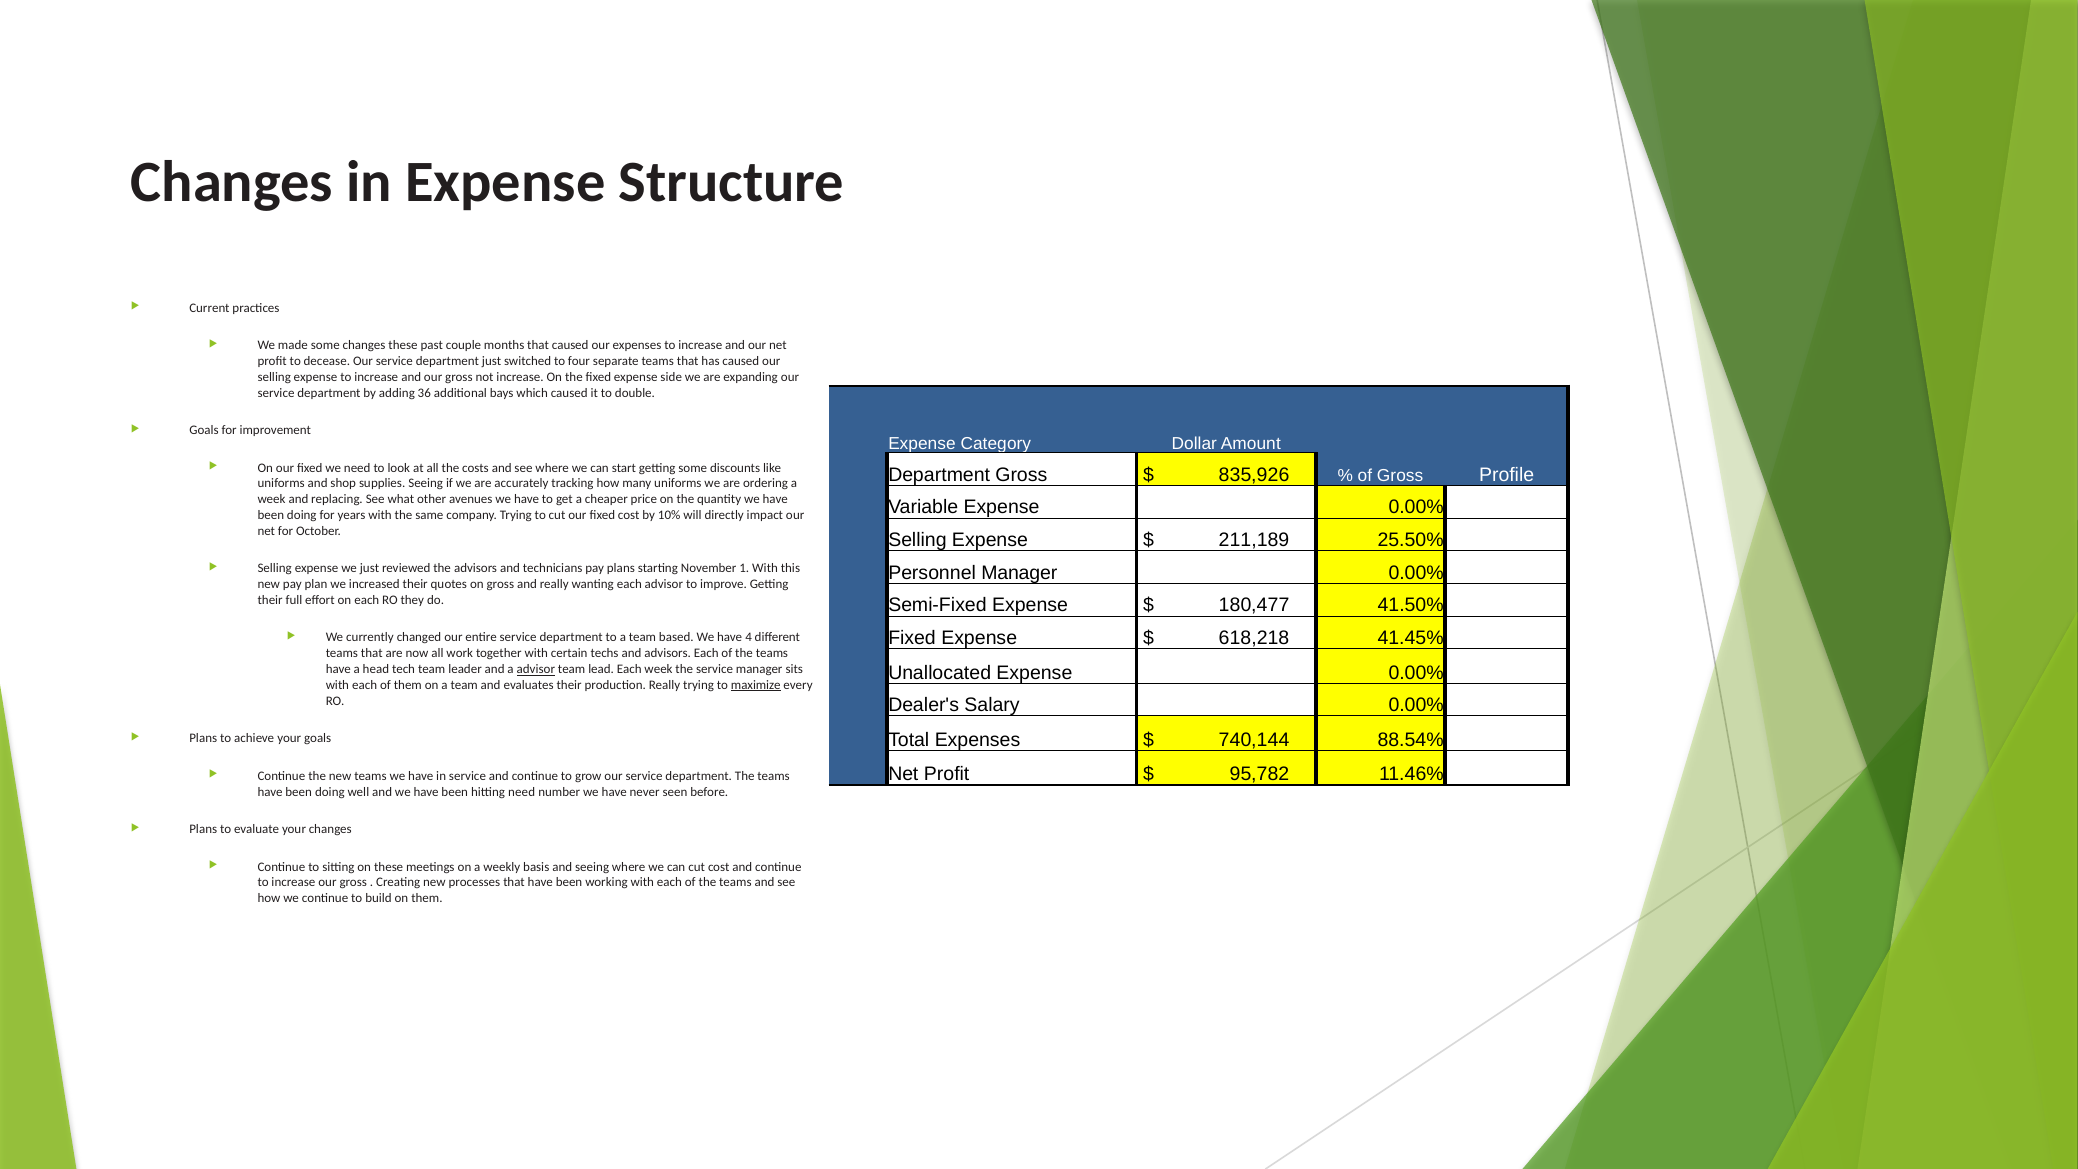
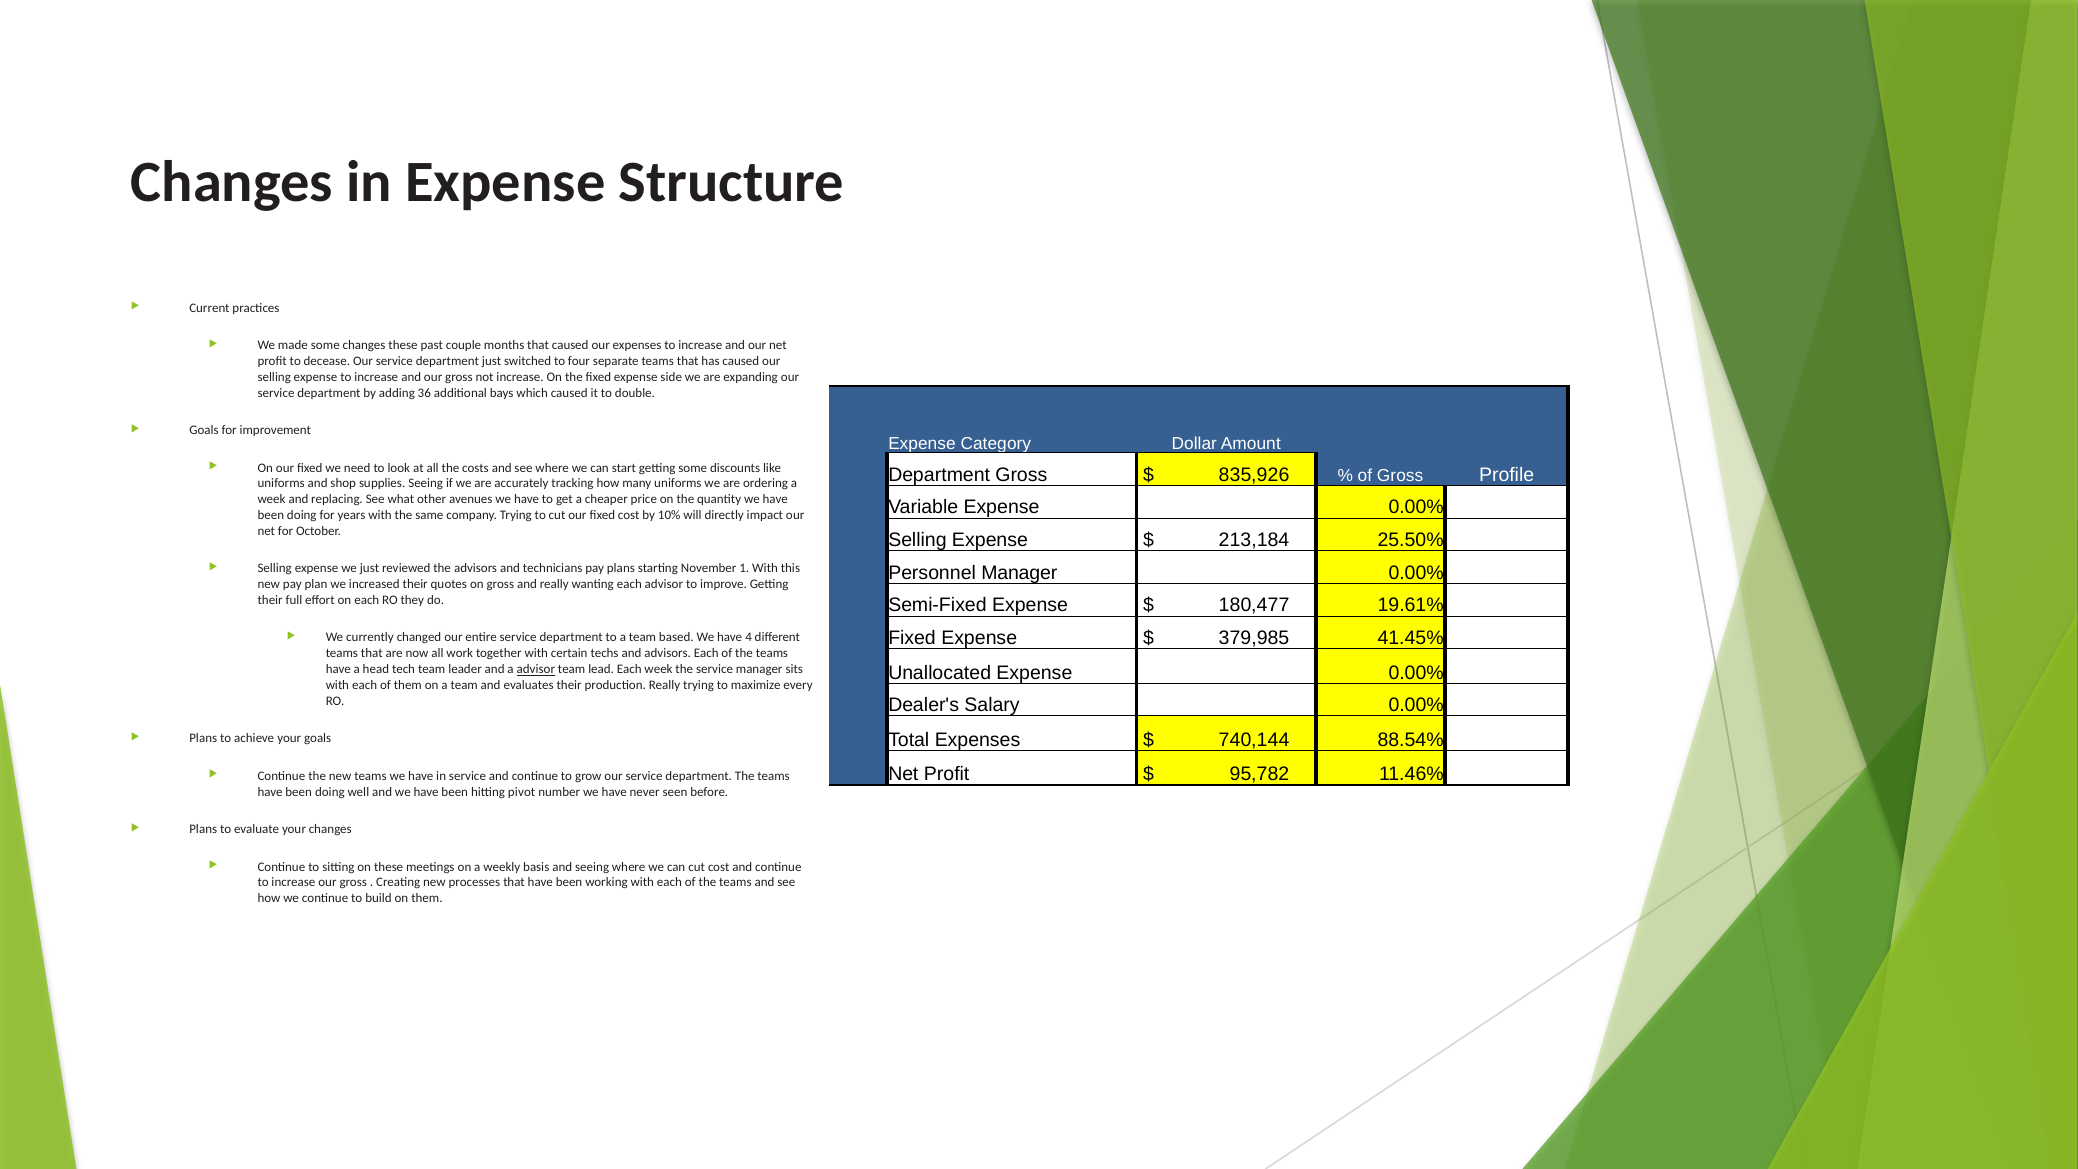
211,189: 211,189 -> 213,184
41.50%: 41.50% -> 19.61%
618,218: 618,218 -> 379,985
maximize underline: present -> none
hitting need: need -> pivot
